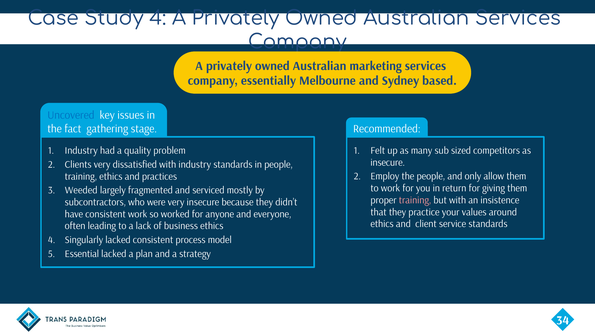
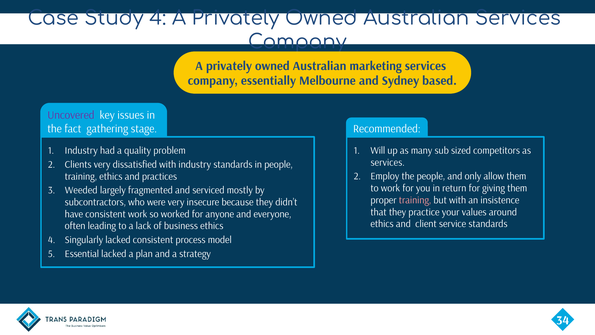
Uncovered colour: blue -> purple
Felt: Felt -> Will
insecure at (388, 162): insecure -> services
